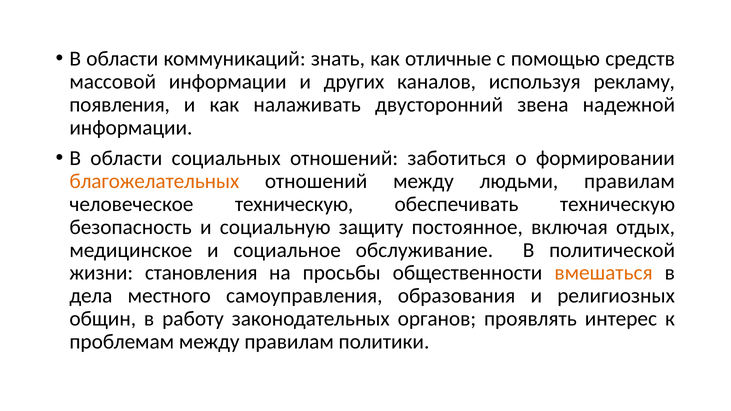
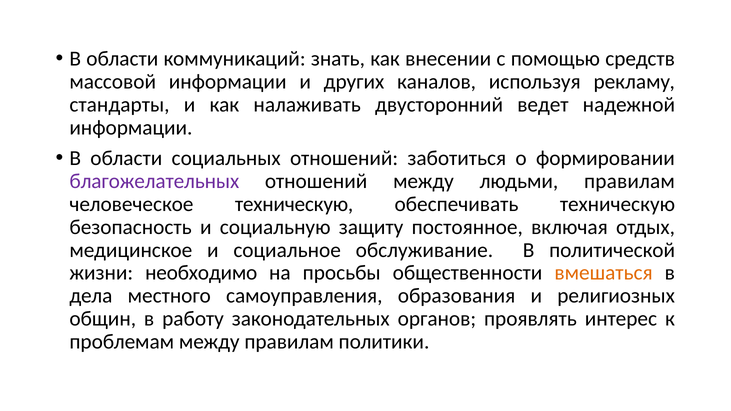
отличные: отличные -> внесении
появления: появления -> стандарты
звена: звена -> ведет
благожелательных colour: orange -> purple
становления: становления -> необходимо
